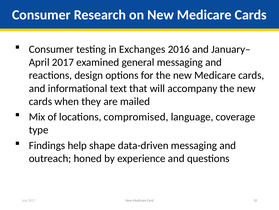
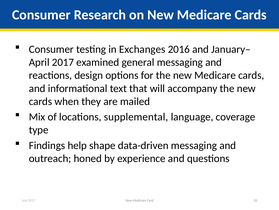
compromised: compromised -> supplemental
